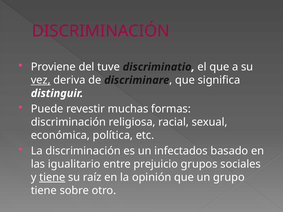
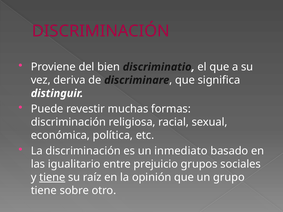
tuve: tuve -> bien
vez underline: present -> none
infectados: infectados -> inmediato
